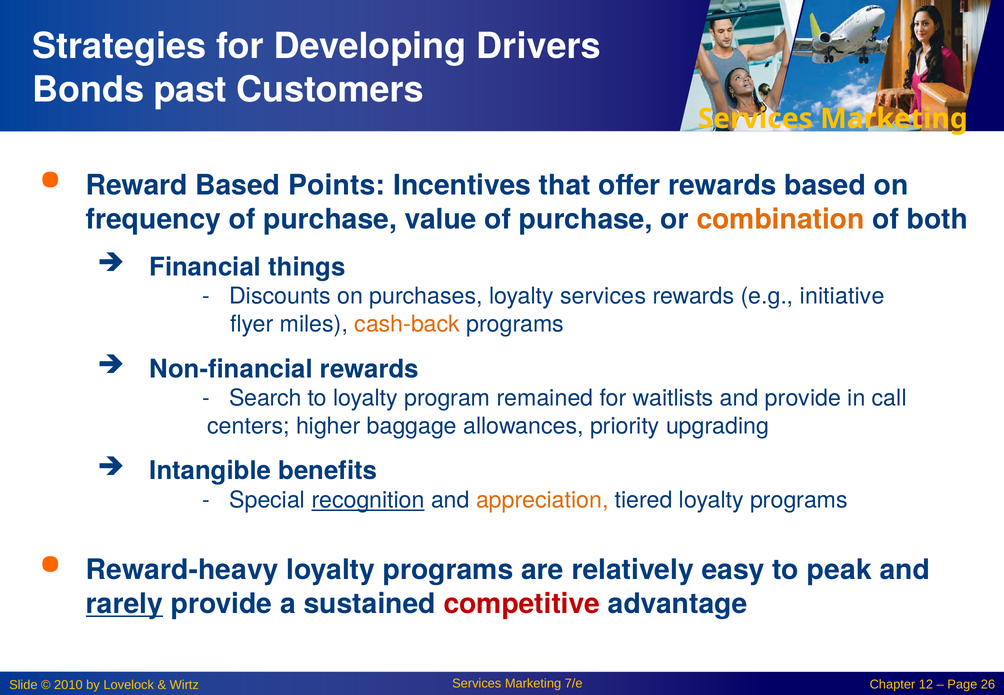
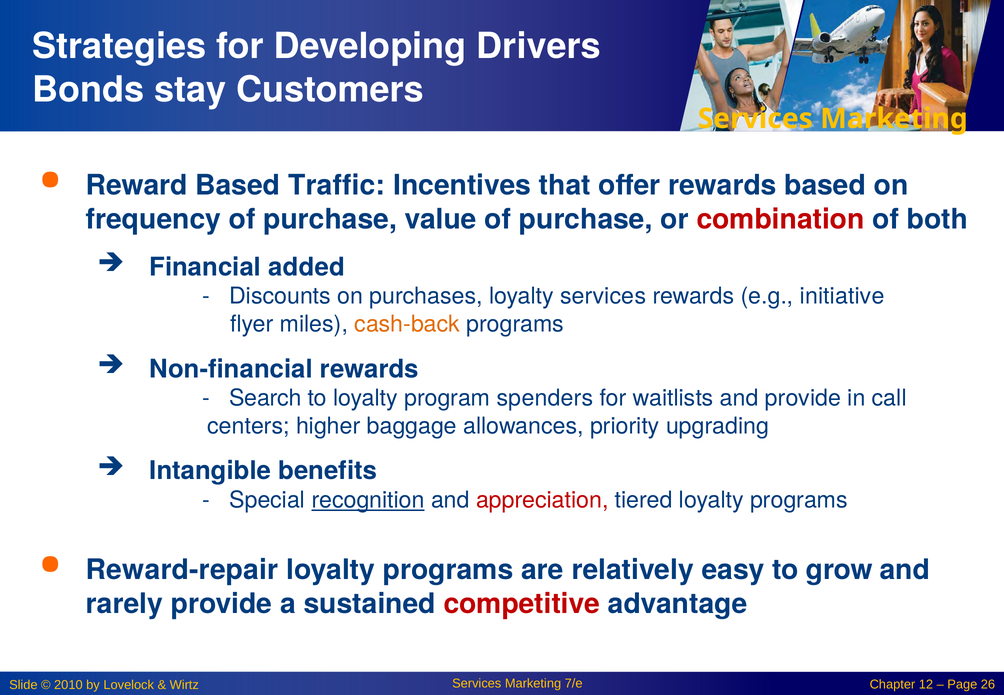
past: past -> stay
Points: Points -> Traffic
combination colour: orange -> red
things: things -> added
remained: remained -> spenders
appreciation colour: orange -> red
Reward-heavy: Reward-heavy -> Reward-repair
peak: peak -> grow
rarely underline: present -> none
